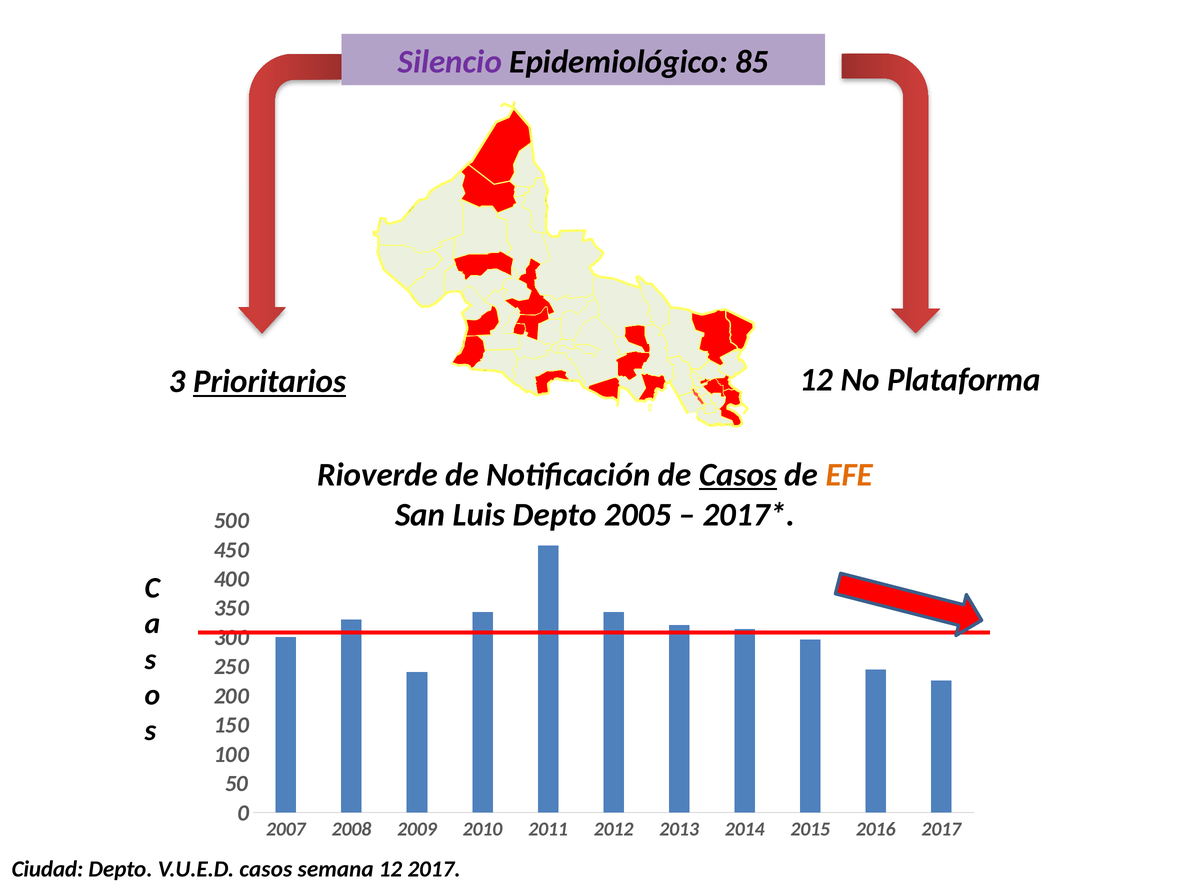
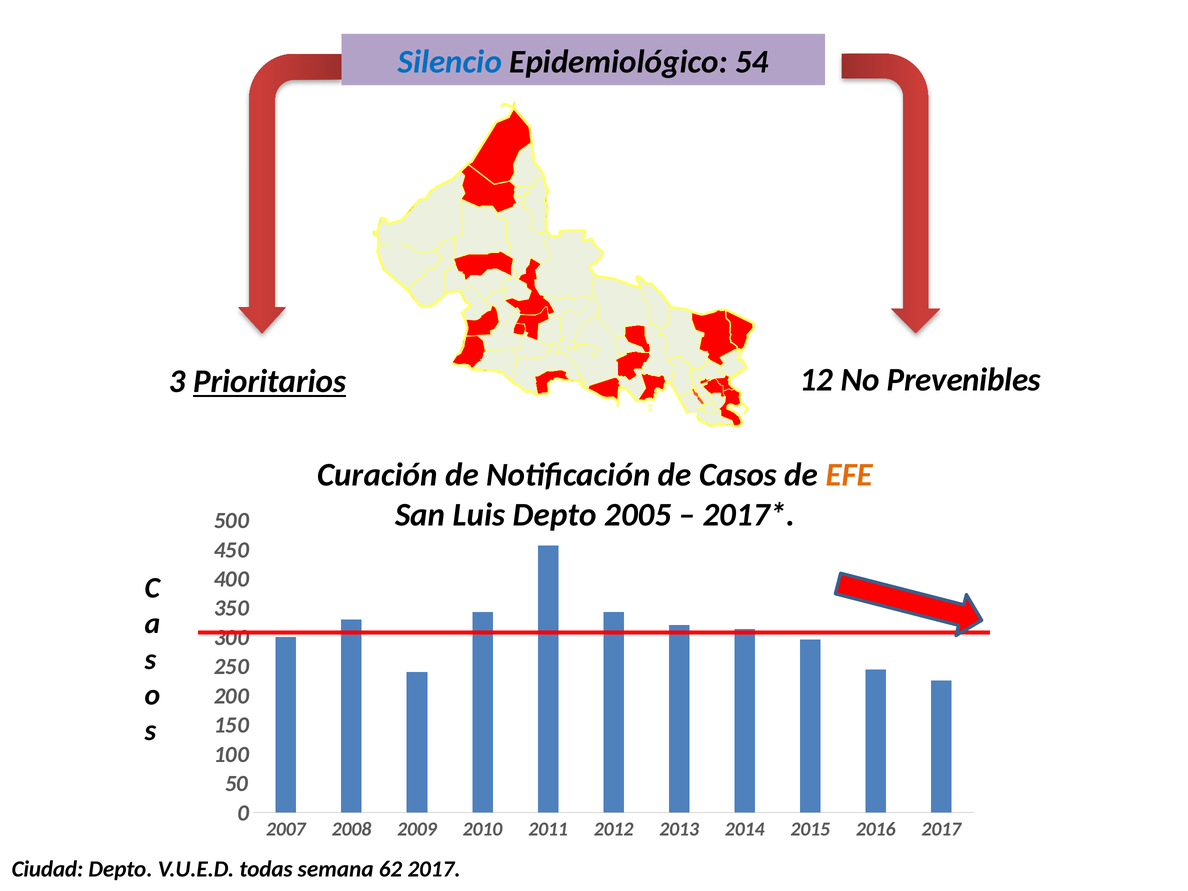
Silencio colour: purple -> blue
85: 85 -> 54
Plataforma: Plataforma -> Prevenibles
Rioverde: Rioverde -> Curación
Casos at (738, 475) underline: present -> none
V.U.E.D casos: casos -> todas
semana 12: 12 -> 62
